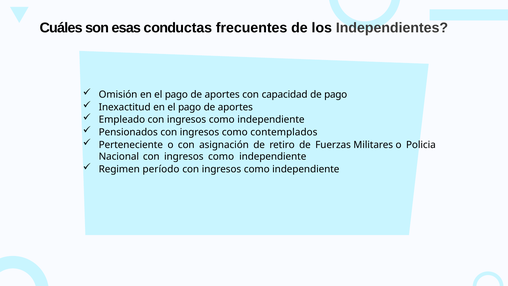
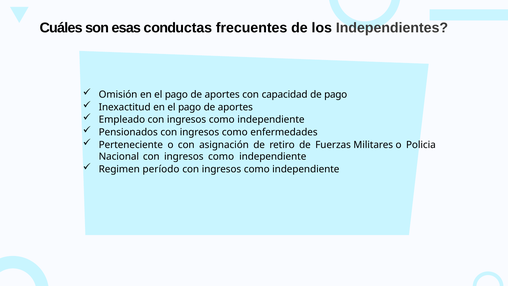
contemplados: contemplados -> enfermedades
